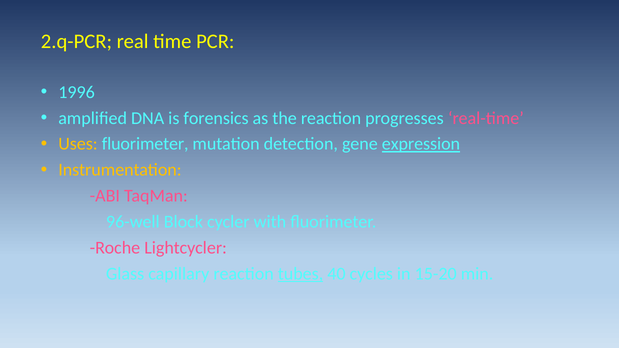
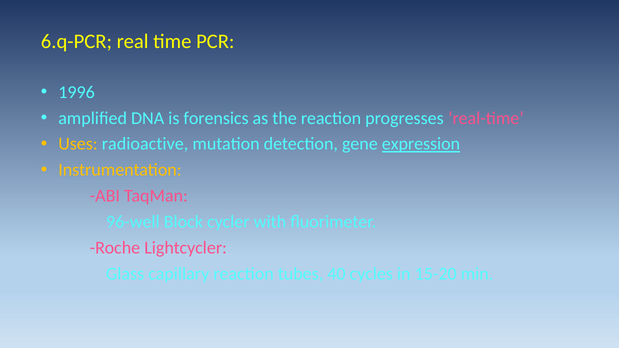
2.q-PCR: 2.q-PCR -> 6.q-PCR
Uses fluorimeter: fluorimeter -> radioactive
tubes underline: present -> none
